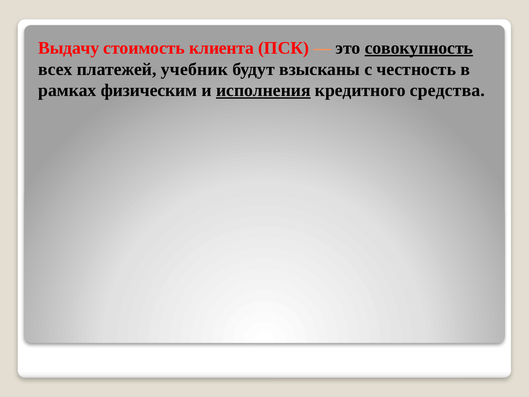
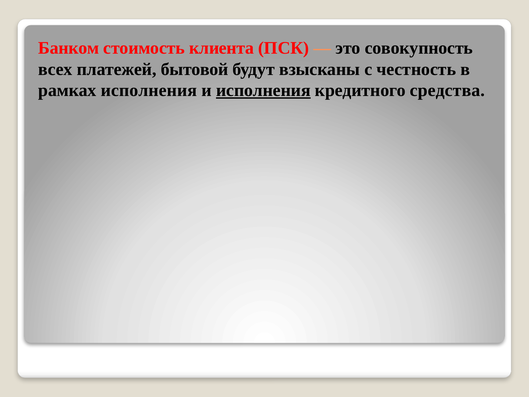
Выдачу: Выдачу -> Банком
совокупность underline: present -> none
учебник: учебник -> бытовой
рамках физическим: физическим -> исполнения
